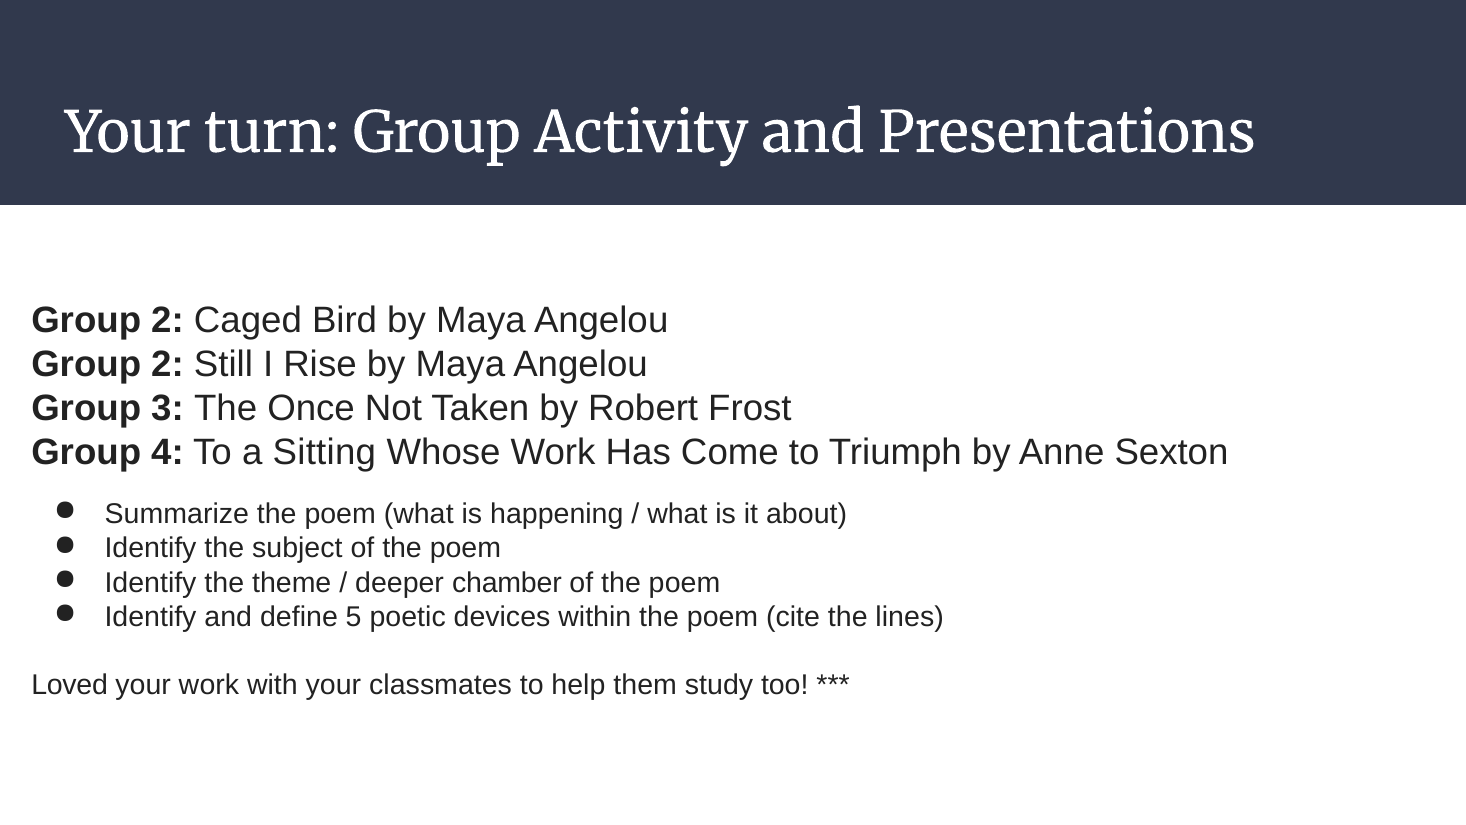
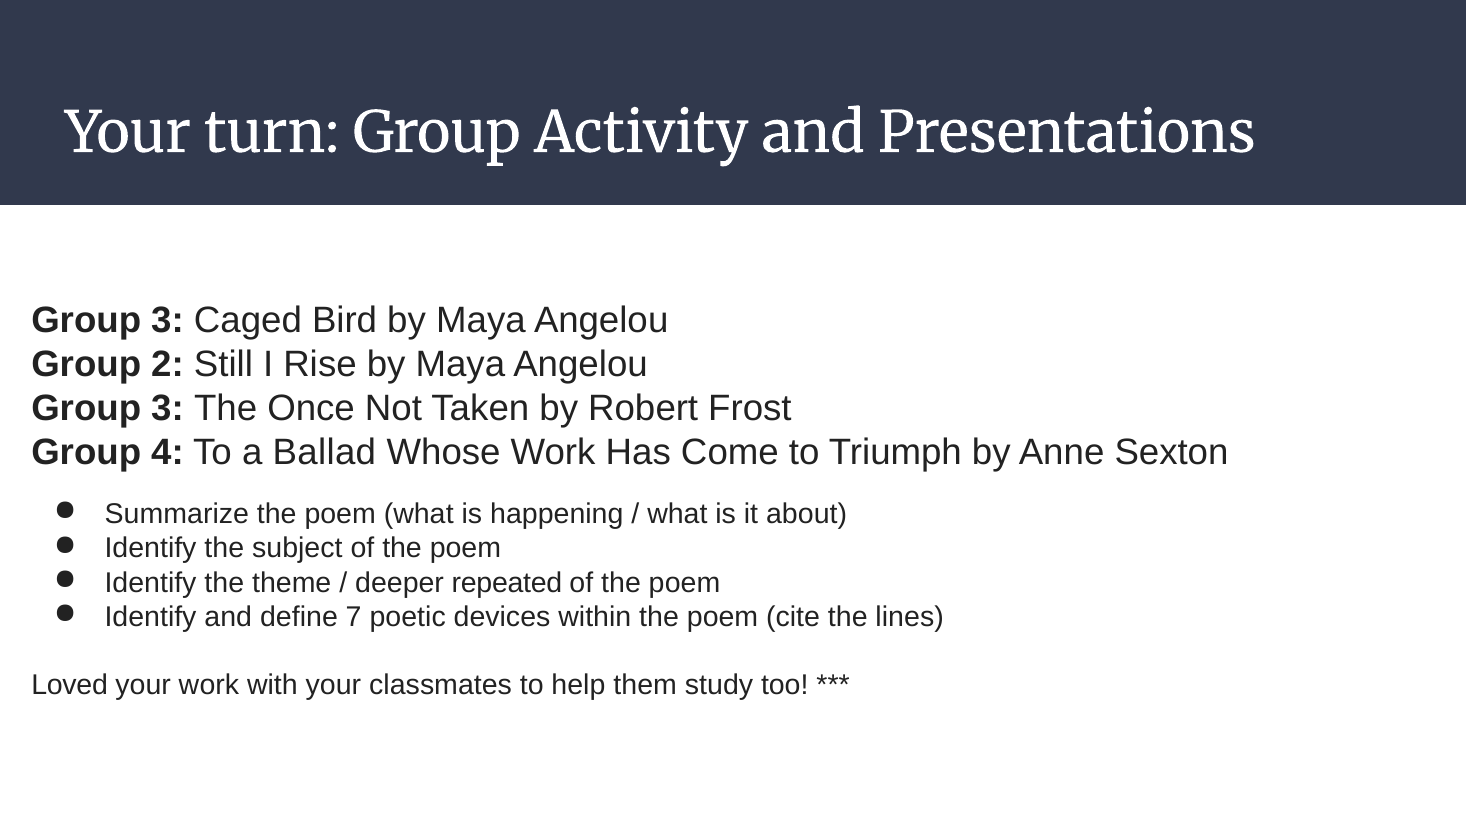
2 at (168, 320): 2 -> 3
Sitting: Sitting -> Ballad
chamber: chamber -> repeated
5: 5 -> 7
